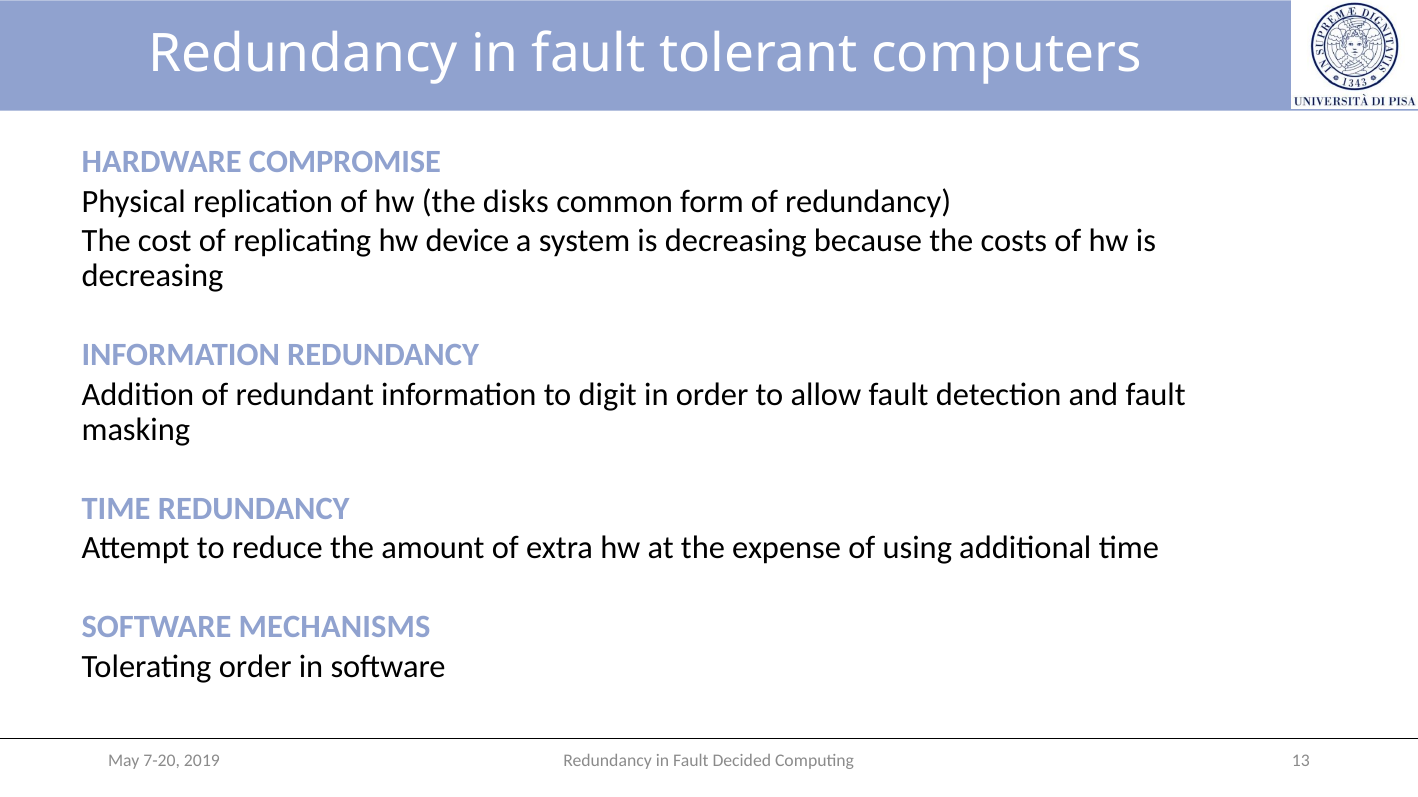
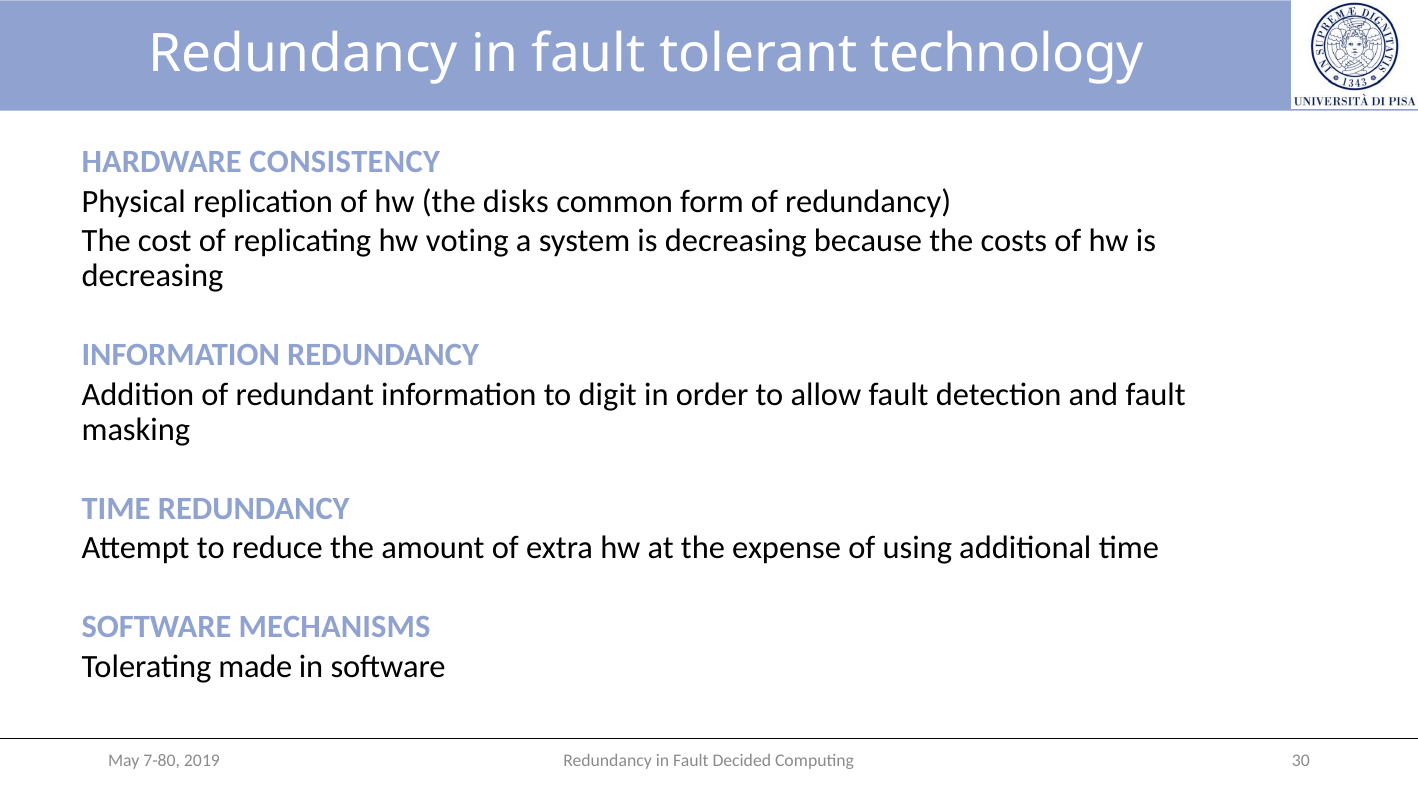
computers: computers -> technology
COMPROMISE: COMPROMISE -> CONSISTENCY
device: device -> voting
Tolerating order: order -> made
13: 13 -> 30
7-20: 7-20 -> 7-80
